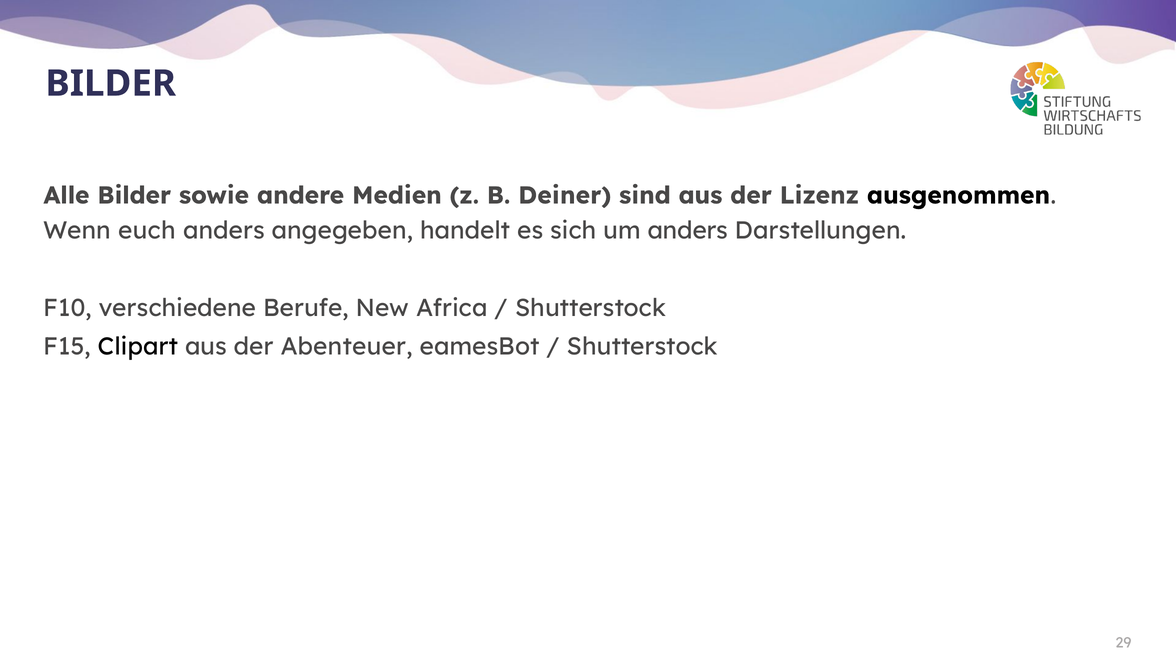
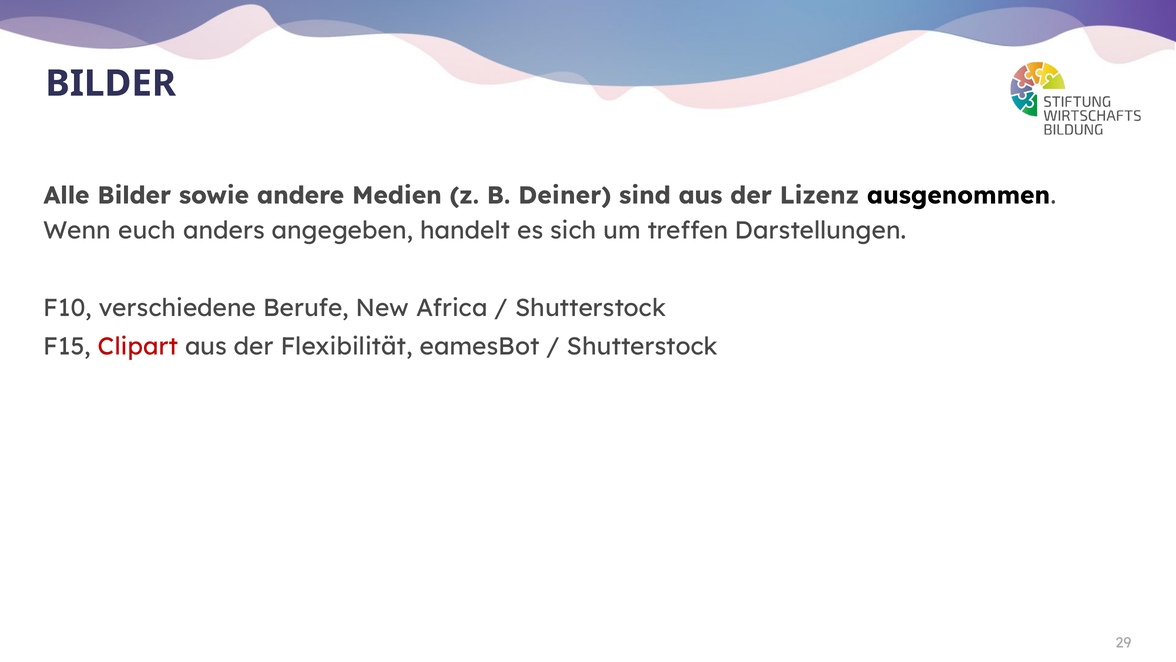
um anders: anders -> treffen
Clipart colour: black -> red
Abenteuer: Abenteuer -> Flexibilität
